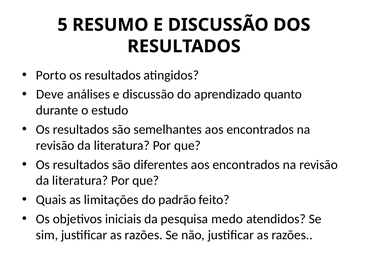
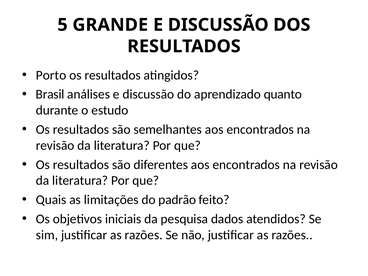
RESUMO: RESUMO -> GRANDE
Deve: Deve -> Brasil
medo: medo -> dados
